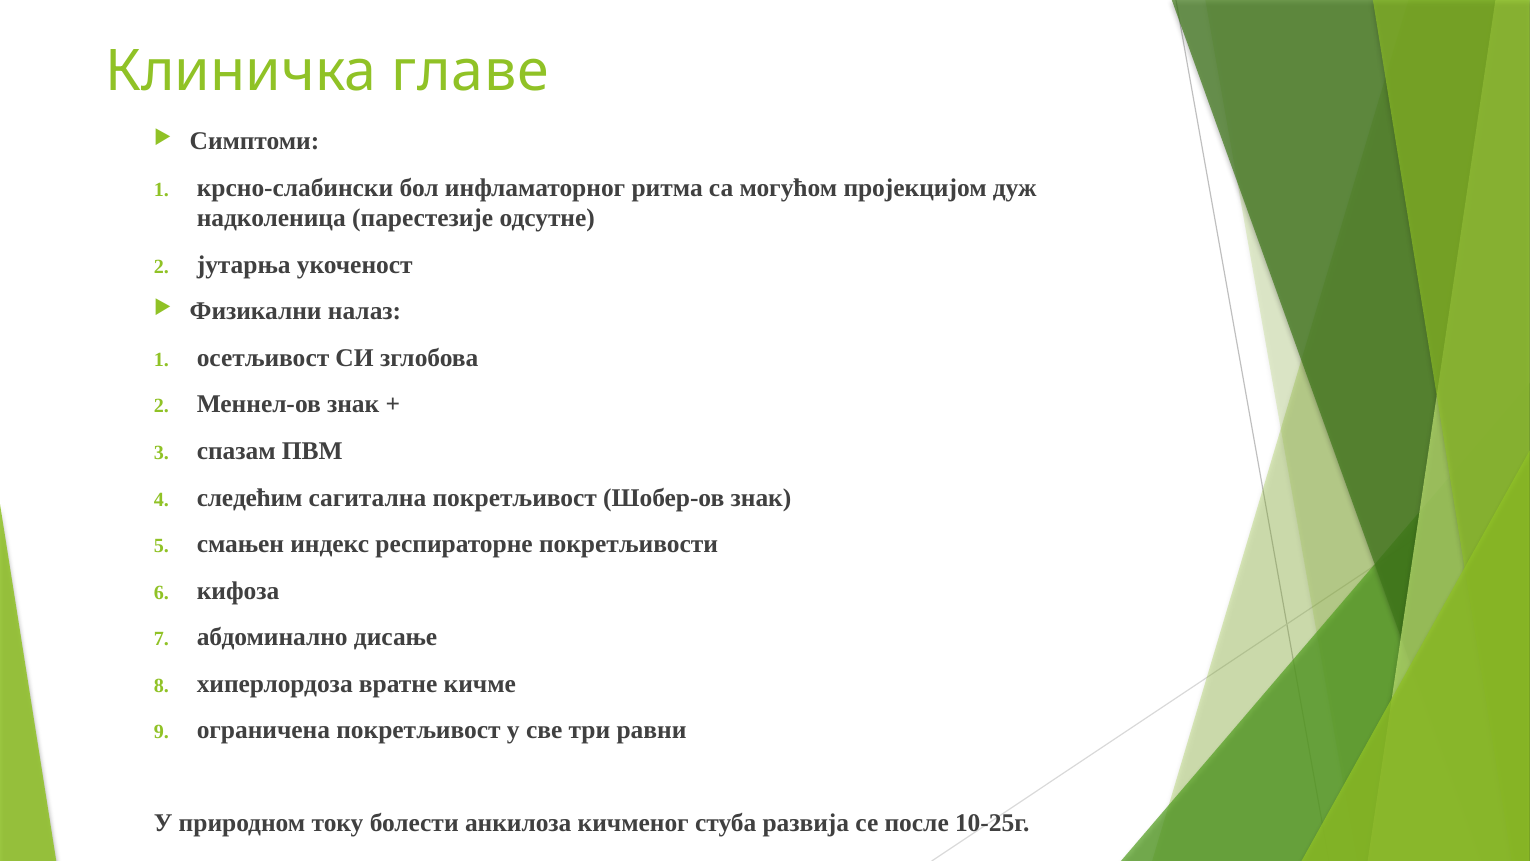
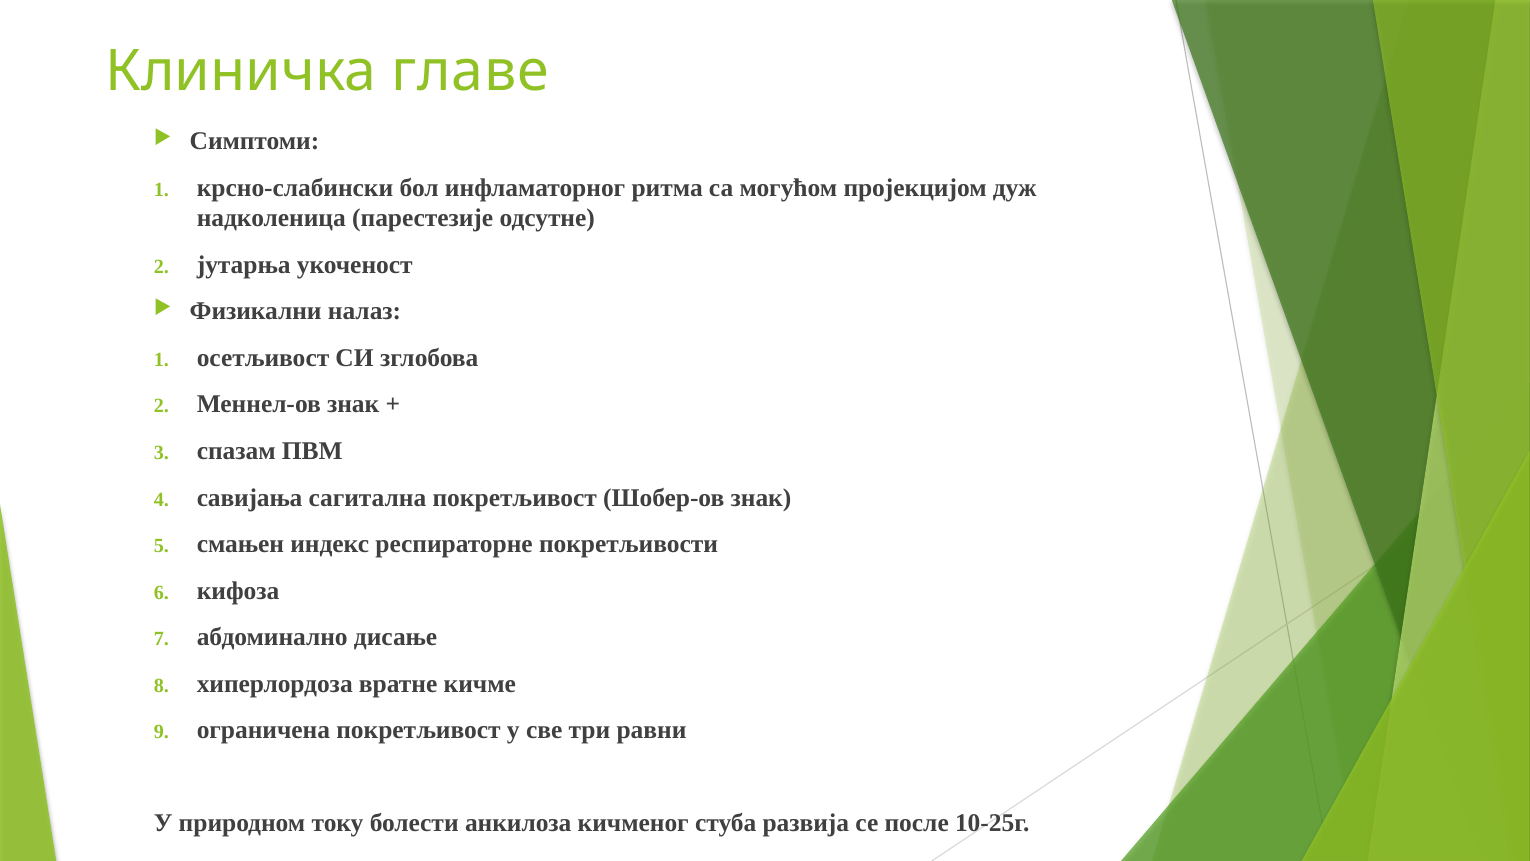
следећим: следећим -> савијања
